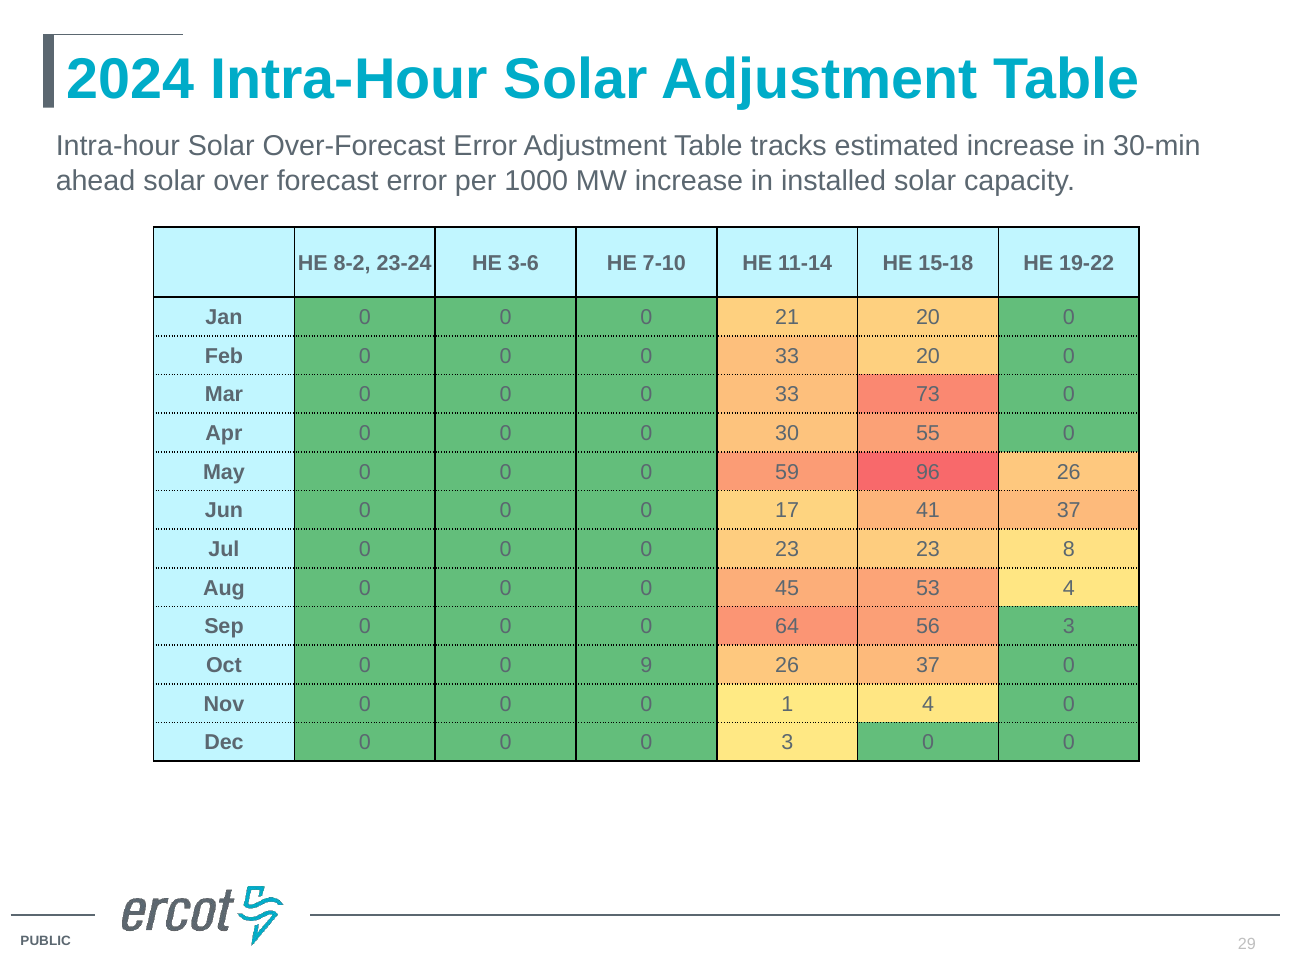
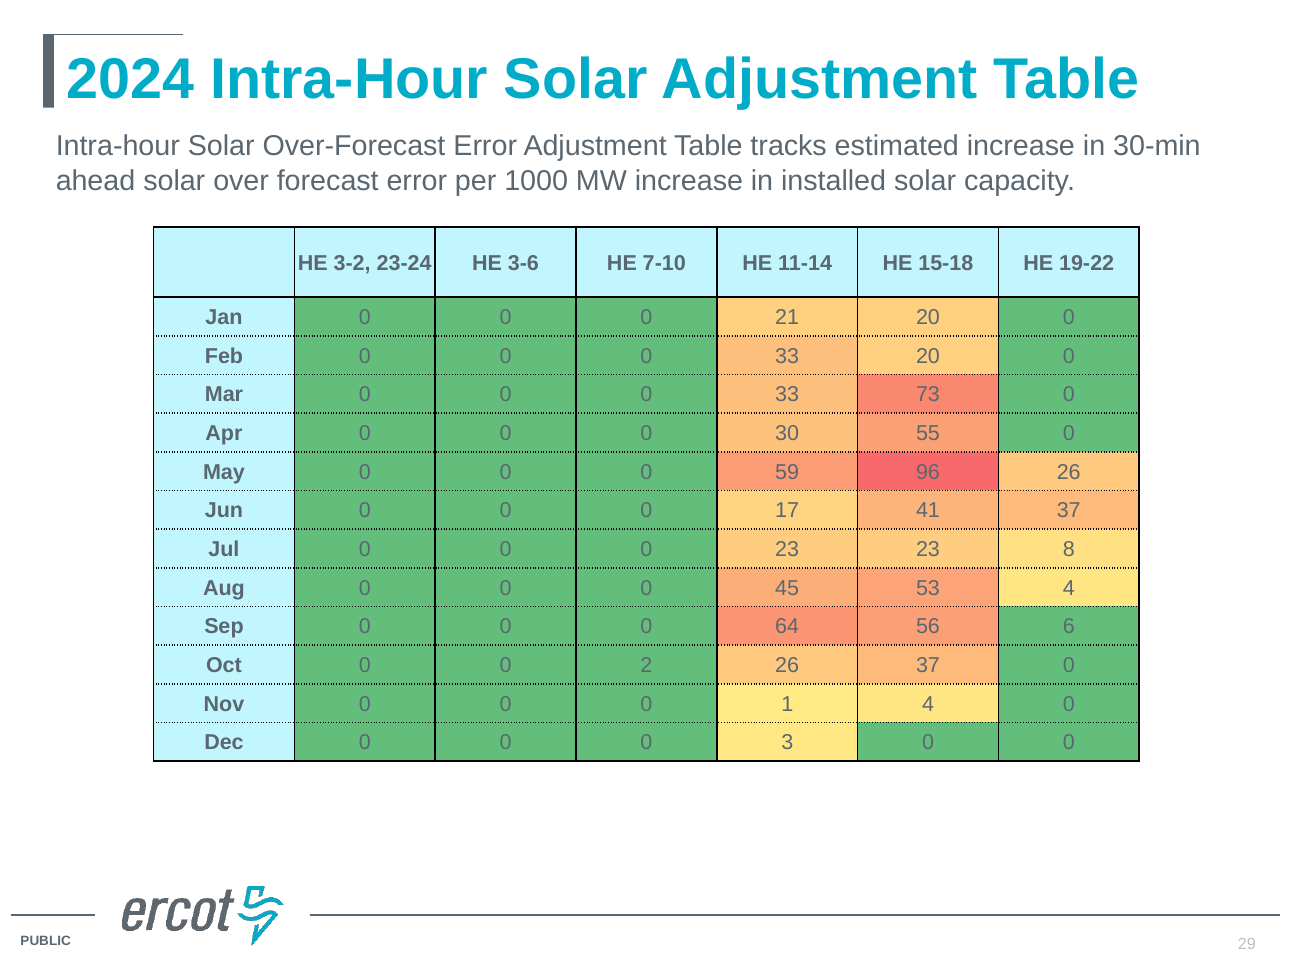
8-2: 8-2 -> 3-2
56 3: 3 -> 6
9: 9 -> 2
